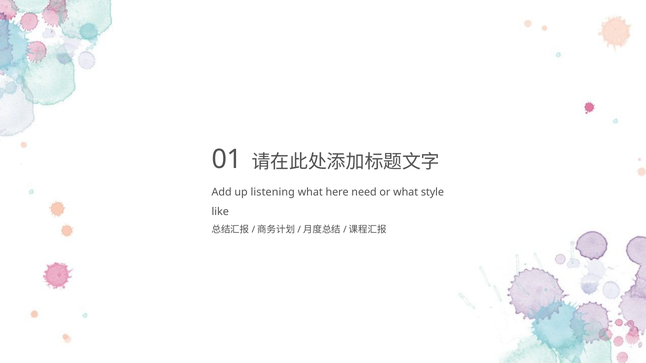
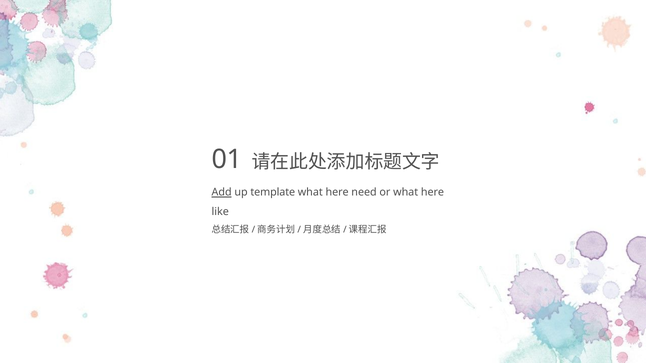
Add underline: none -> present
listening: listening -> template
or what style: style -> here
